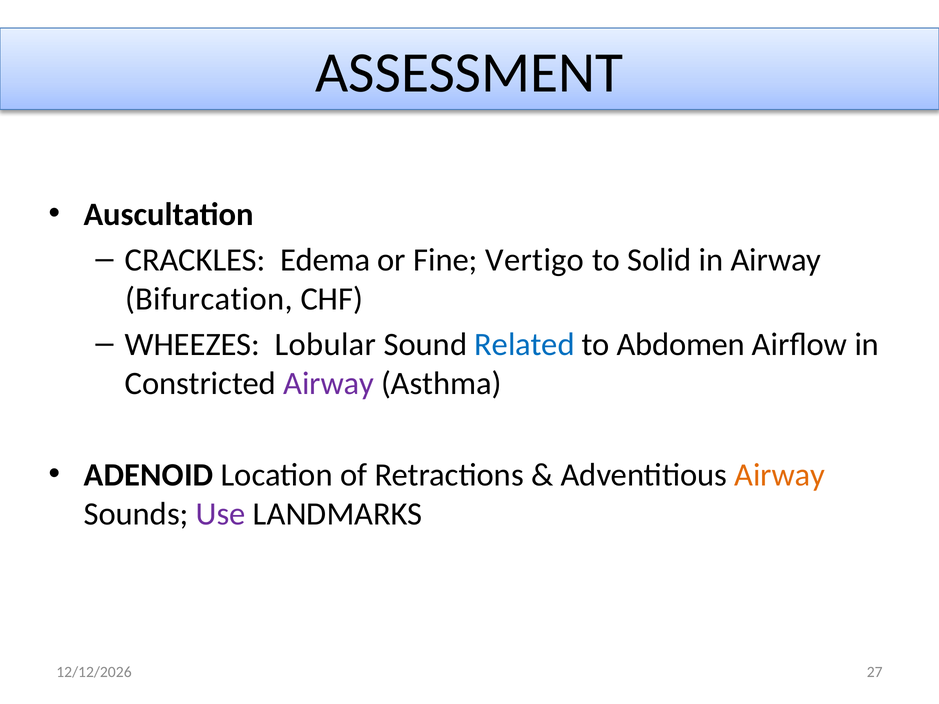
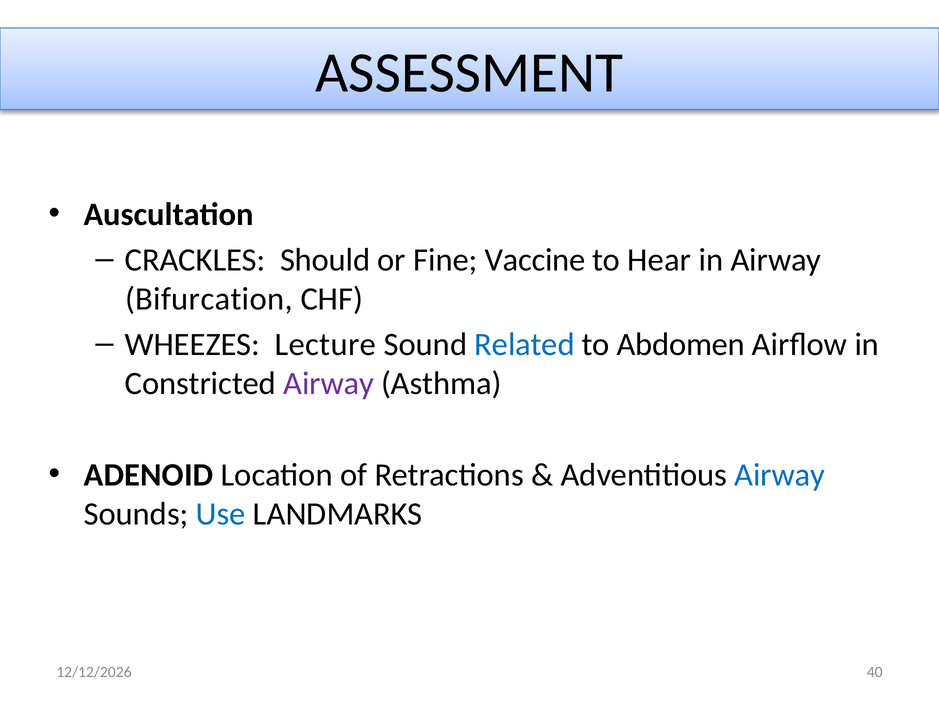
Edema: Edema -> Should
Vertigo: Vertigo -> Vaccine
Solid: Solid -> Hear
Lobular: Lobular -> Lecture
Airway at (780, 475) colour: orange -> blue
Use colour: purple -> blue
27: 27 -> 40
